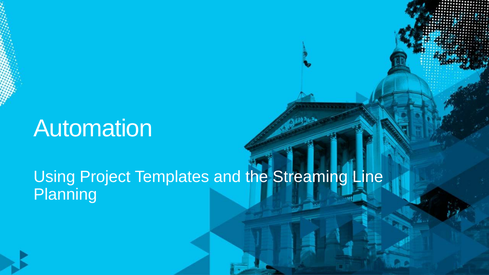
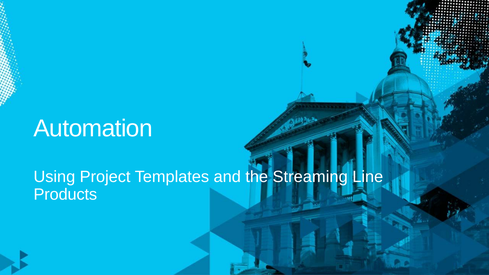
Planning: Planning -> Products
